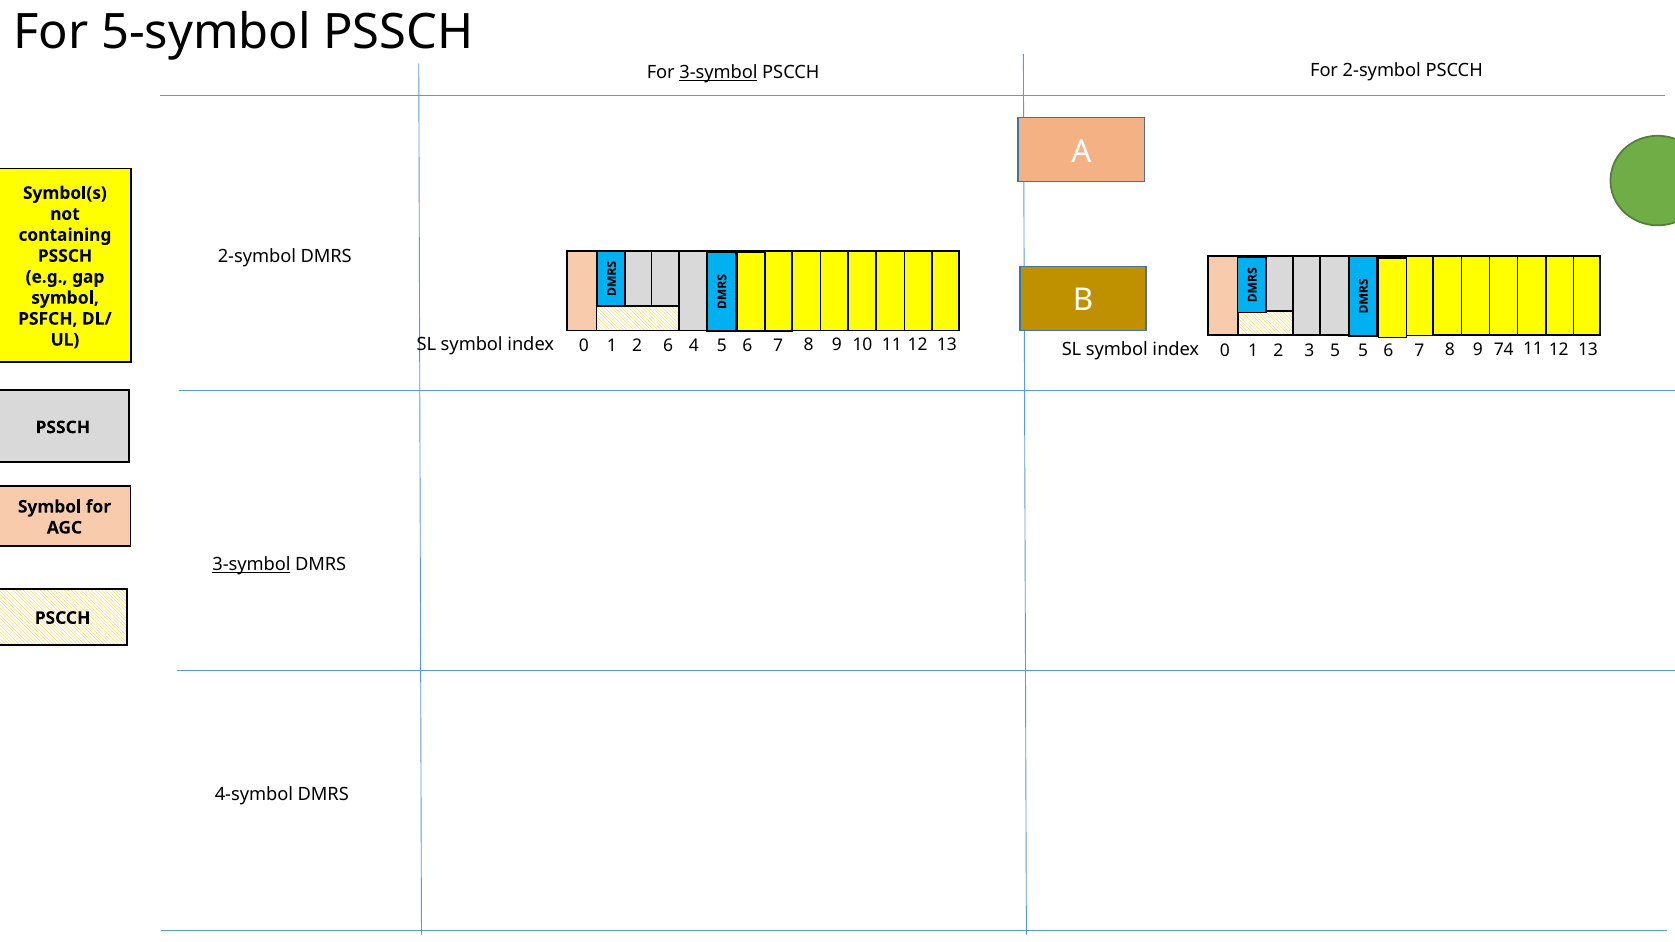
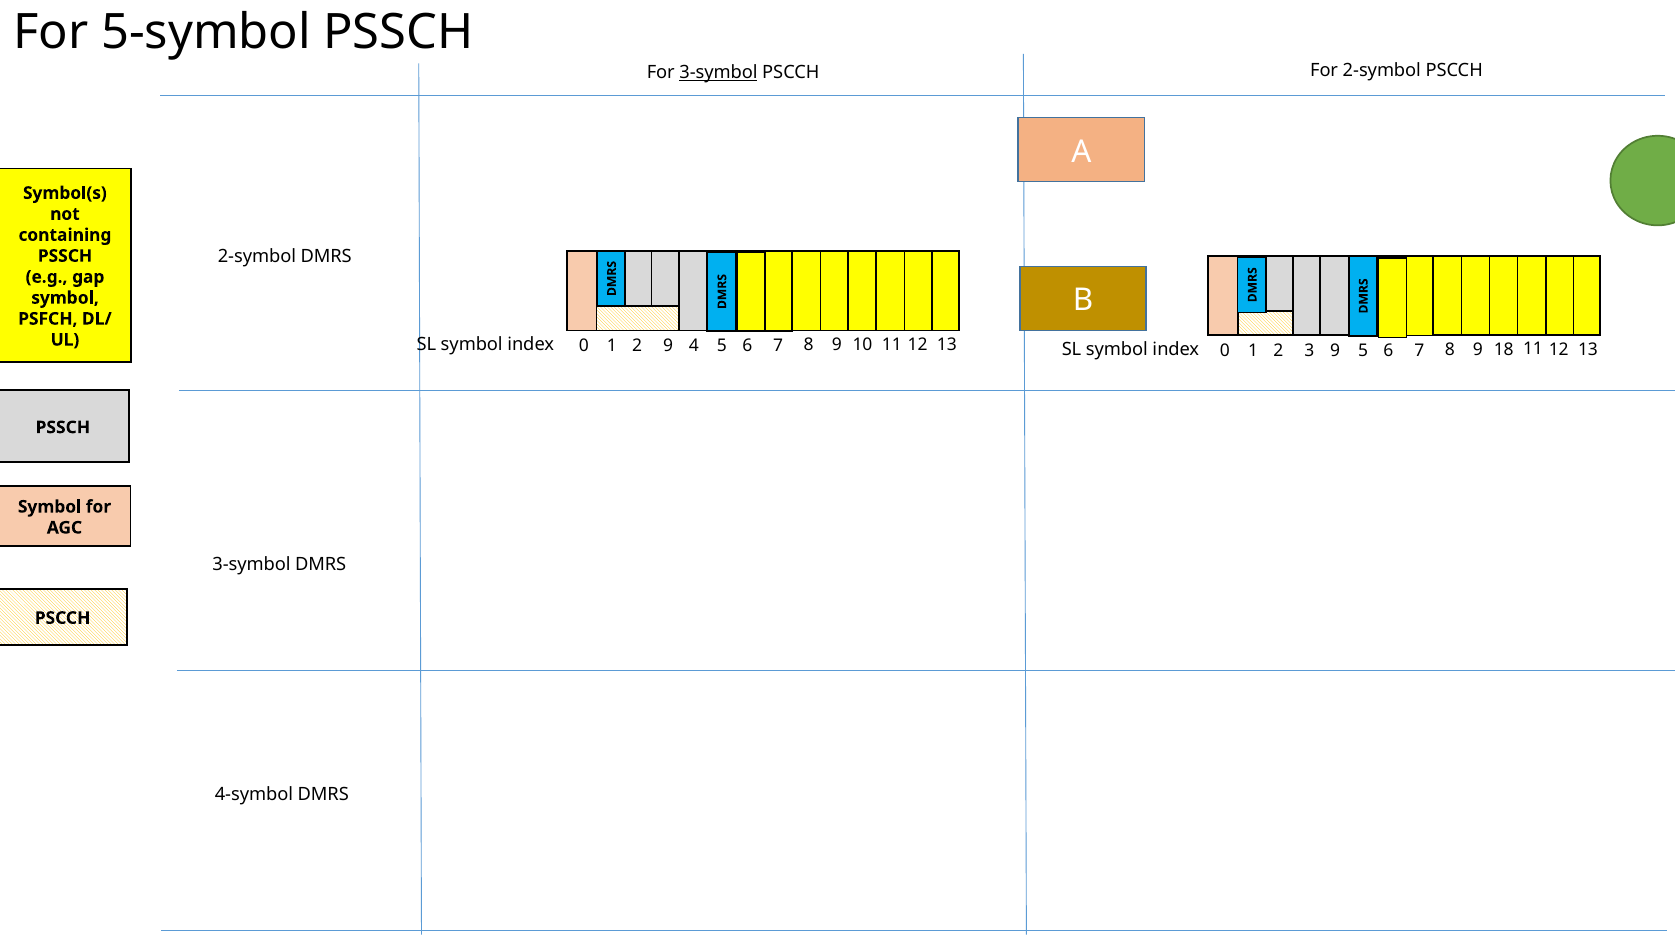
2 6: 6 -> 9
3 5: 5 -> 9
74: 74 -> 18
3-symbol at (251, 565) underline: present -> none
